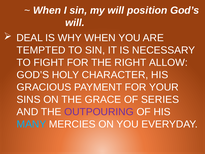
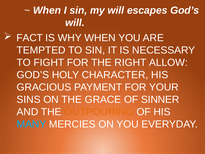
position: position -> escapes
DEAL: DEAL -> FACT
SERIES: SERIES -> SINNER
OUTPOURING colour: purple -> orange
